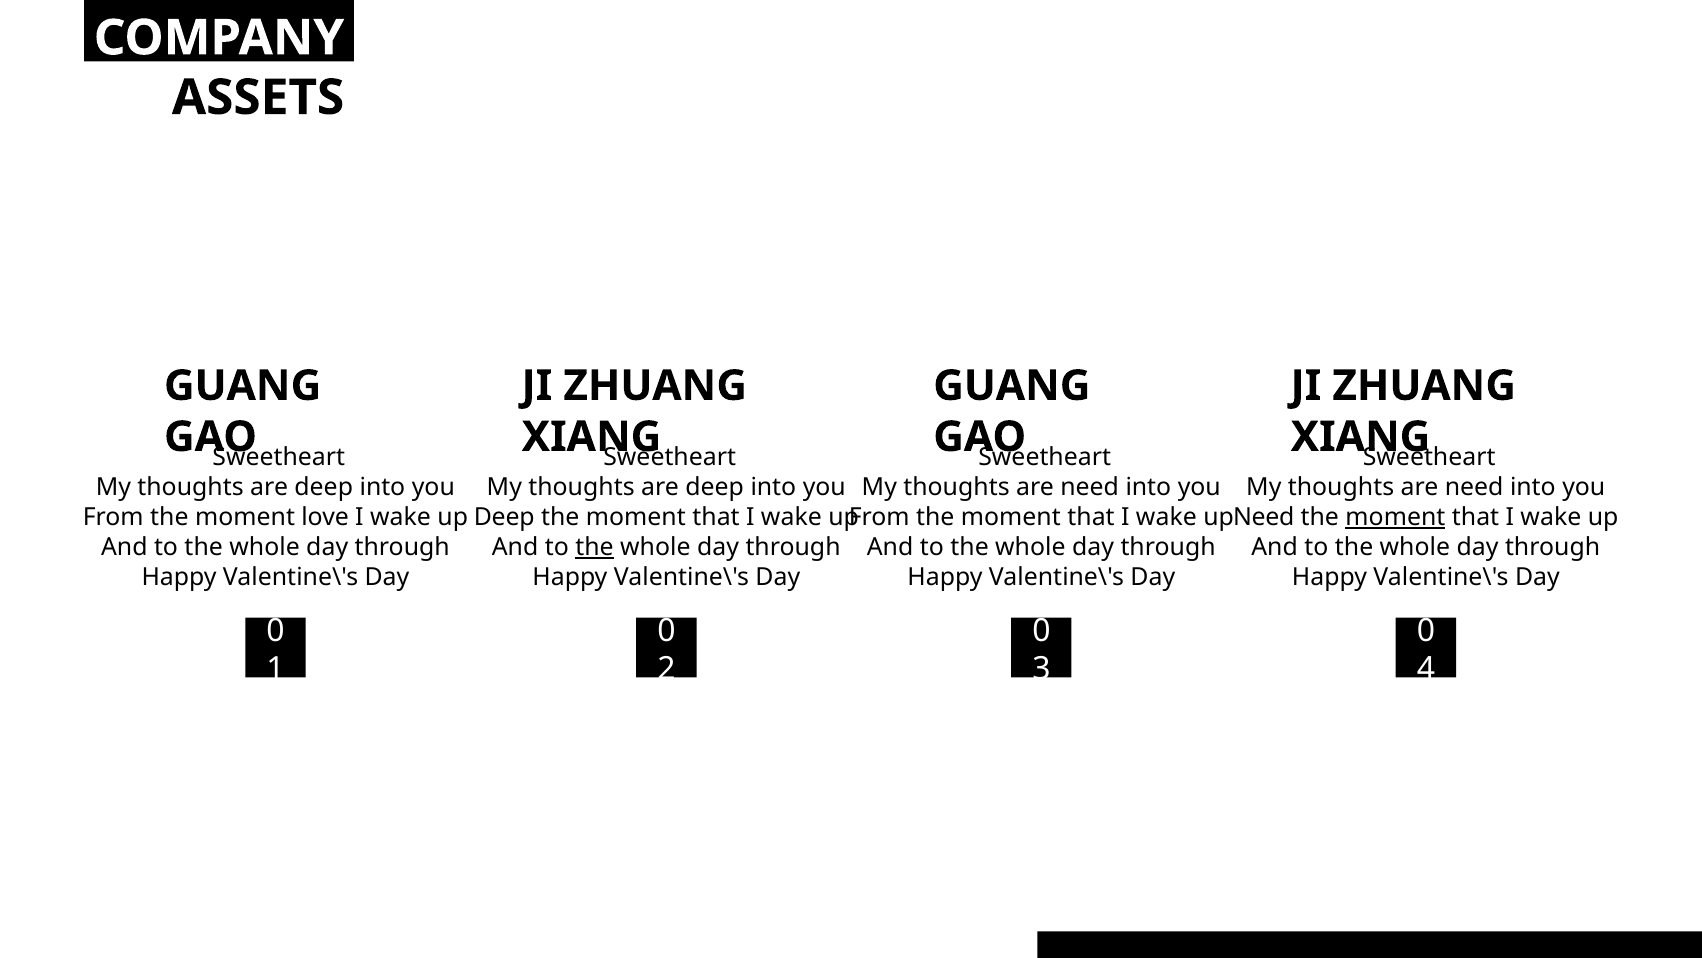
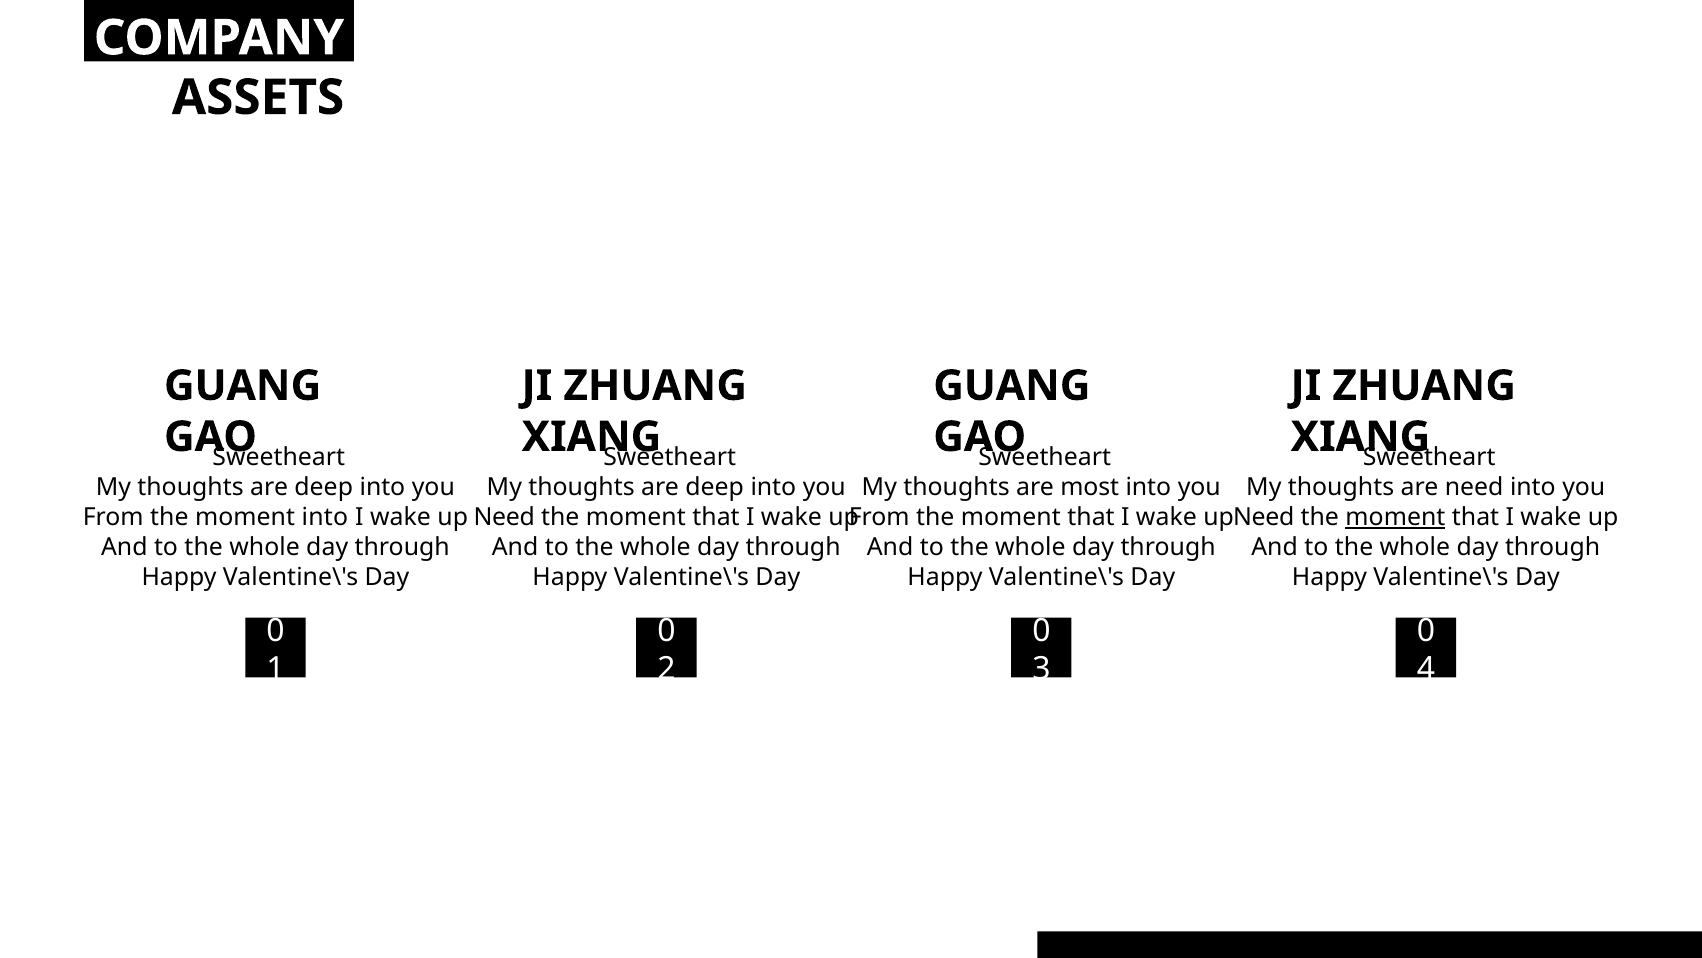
need at (1090, 487): need -> most
moment love: love -> into
Deep at (504, 517): Deep -> Need
the at (594, 547) underline: present -> none
